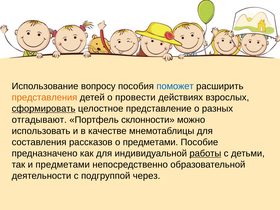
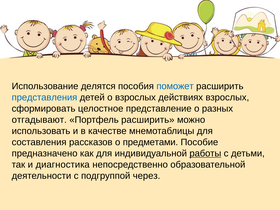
вопросу: вопросу -> делятся
представления colour: orange -> blue
о провести: провести -> взрослых
сформировать underline: present -> none
Портфель склонности: склонности -> расширить
и предметами: предметами -> диагностика
